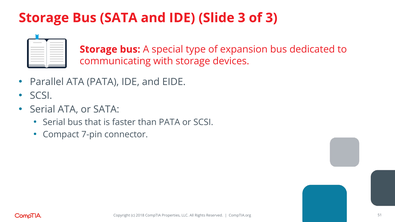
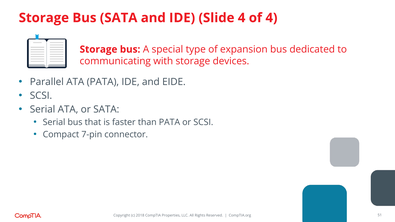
Slide 3: 3 -> 4
of 3: 3 -> 4
